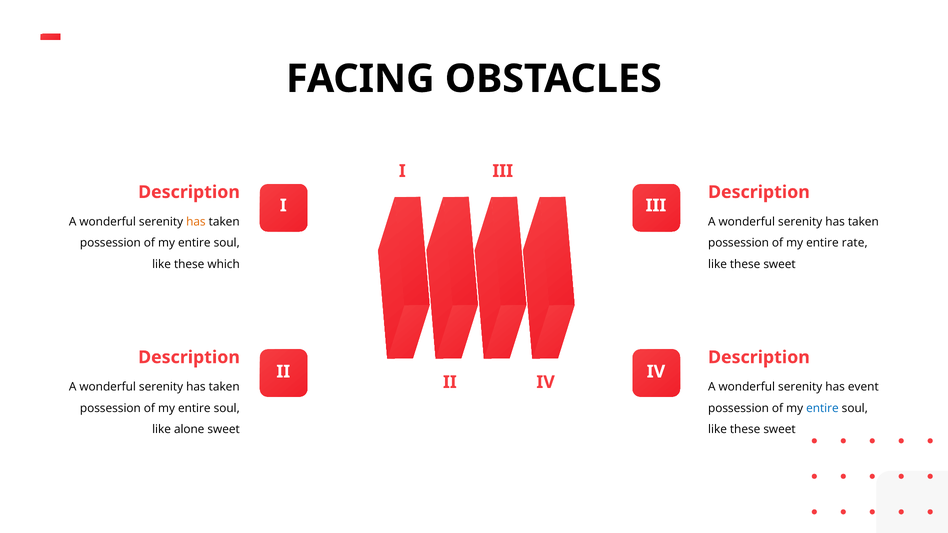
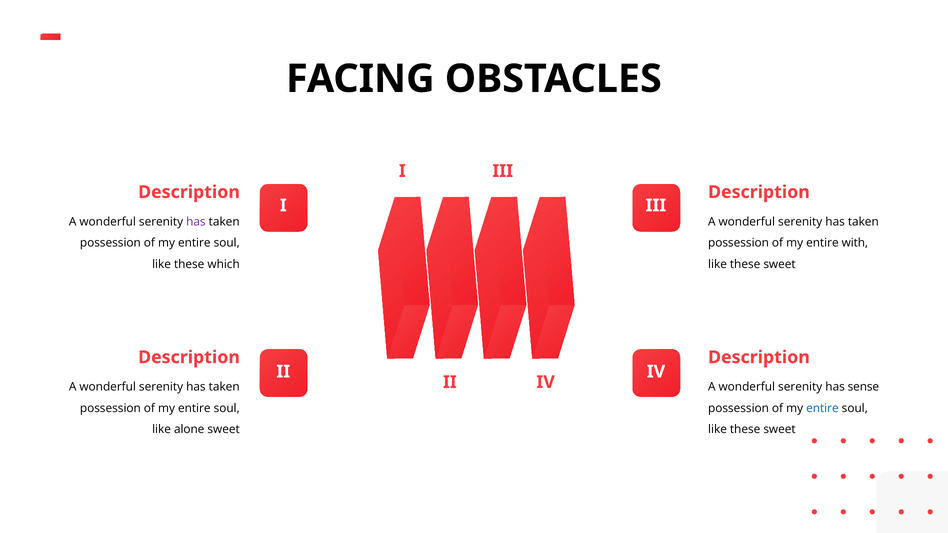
has at (196, 222) colour: orange -> purple
rate: rate -> with
event: event -> sense
